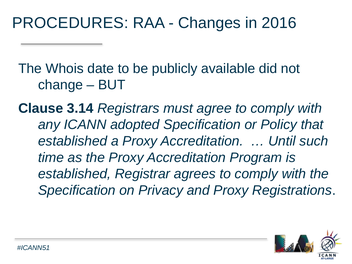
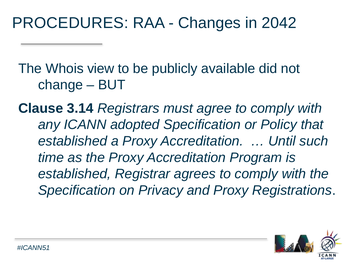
2016: 2016 -> 2042
date: date -> view
